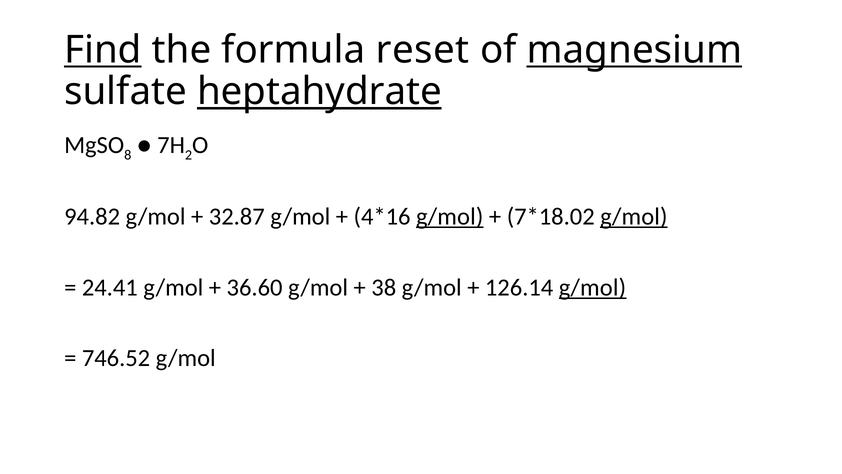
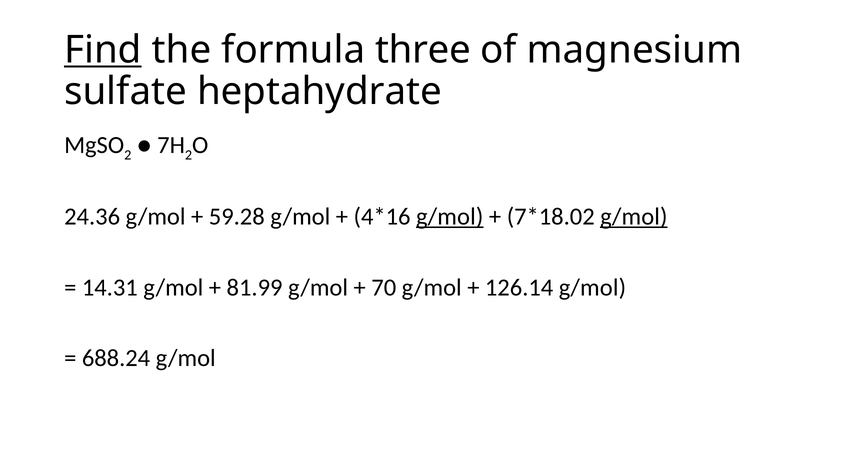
reset: reset -> three
magnesium underline: present -> none
heptahydrate underline: present -> none
8 at (128, 155): 8 -> 2
94.82: 94.82 -> 24.36
32.87: 32.87 -> 59.28
24.41: 24.41 -> 14.31
36.60: 36.60 -> 81.99
38: 38 -> 70
g/mol at (592, 287) underline: present -> none
746.52: 746.52 -> 688.24
